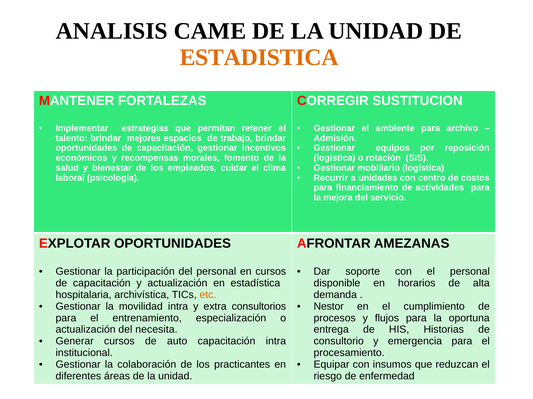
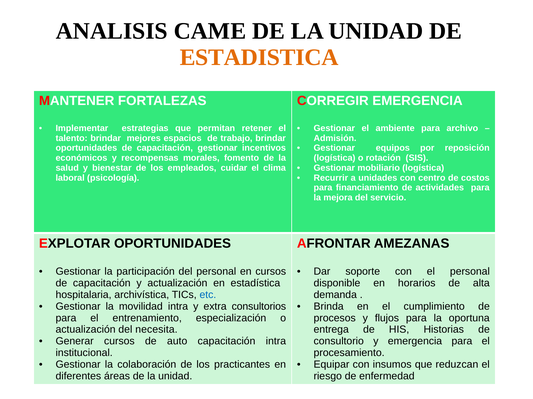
CORREGIR SUSTITUCION: SUSTITUCION -> EMERGENCIA
etc colour: orange -> blue
Nestor: Nestor -> Brinda
